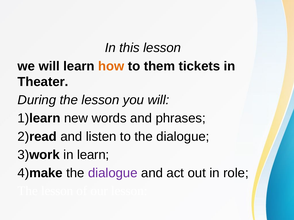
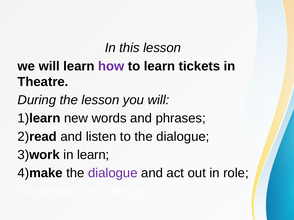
how colour: orange -> purple
to them: them -> learn
Theater at (43, 82): Theater -> Theatre
